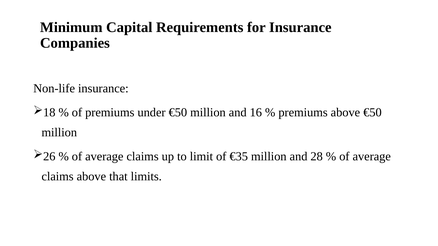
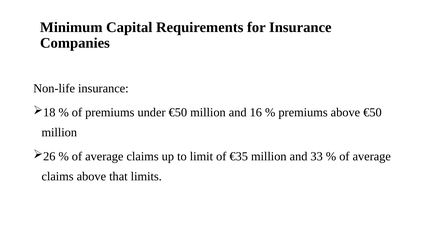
28: 28 -> 33
